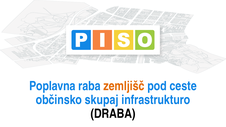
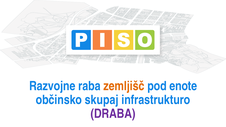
Poplavna: Poplavna -> Razvojne
ceste: ceste -> enote
DRABA colour: black -> purple
